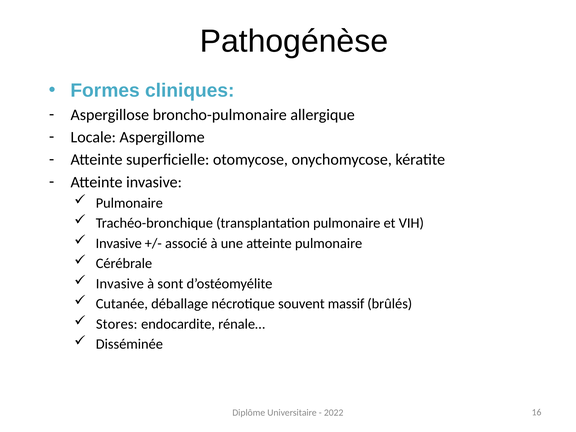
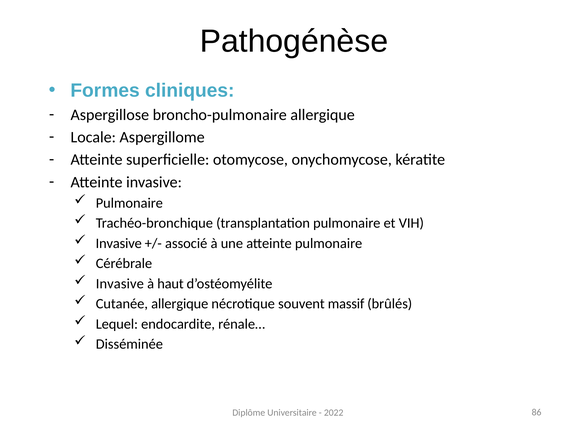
sont: sont -> haut
Cutanée déballage: déballage -> allergique
Stores: Stores -> Lequel
16: 16 -> 86
